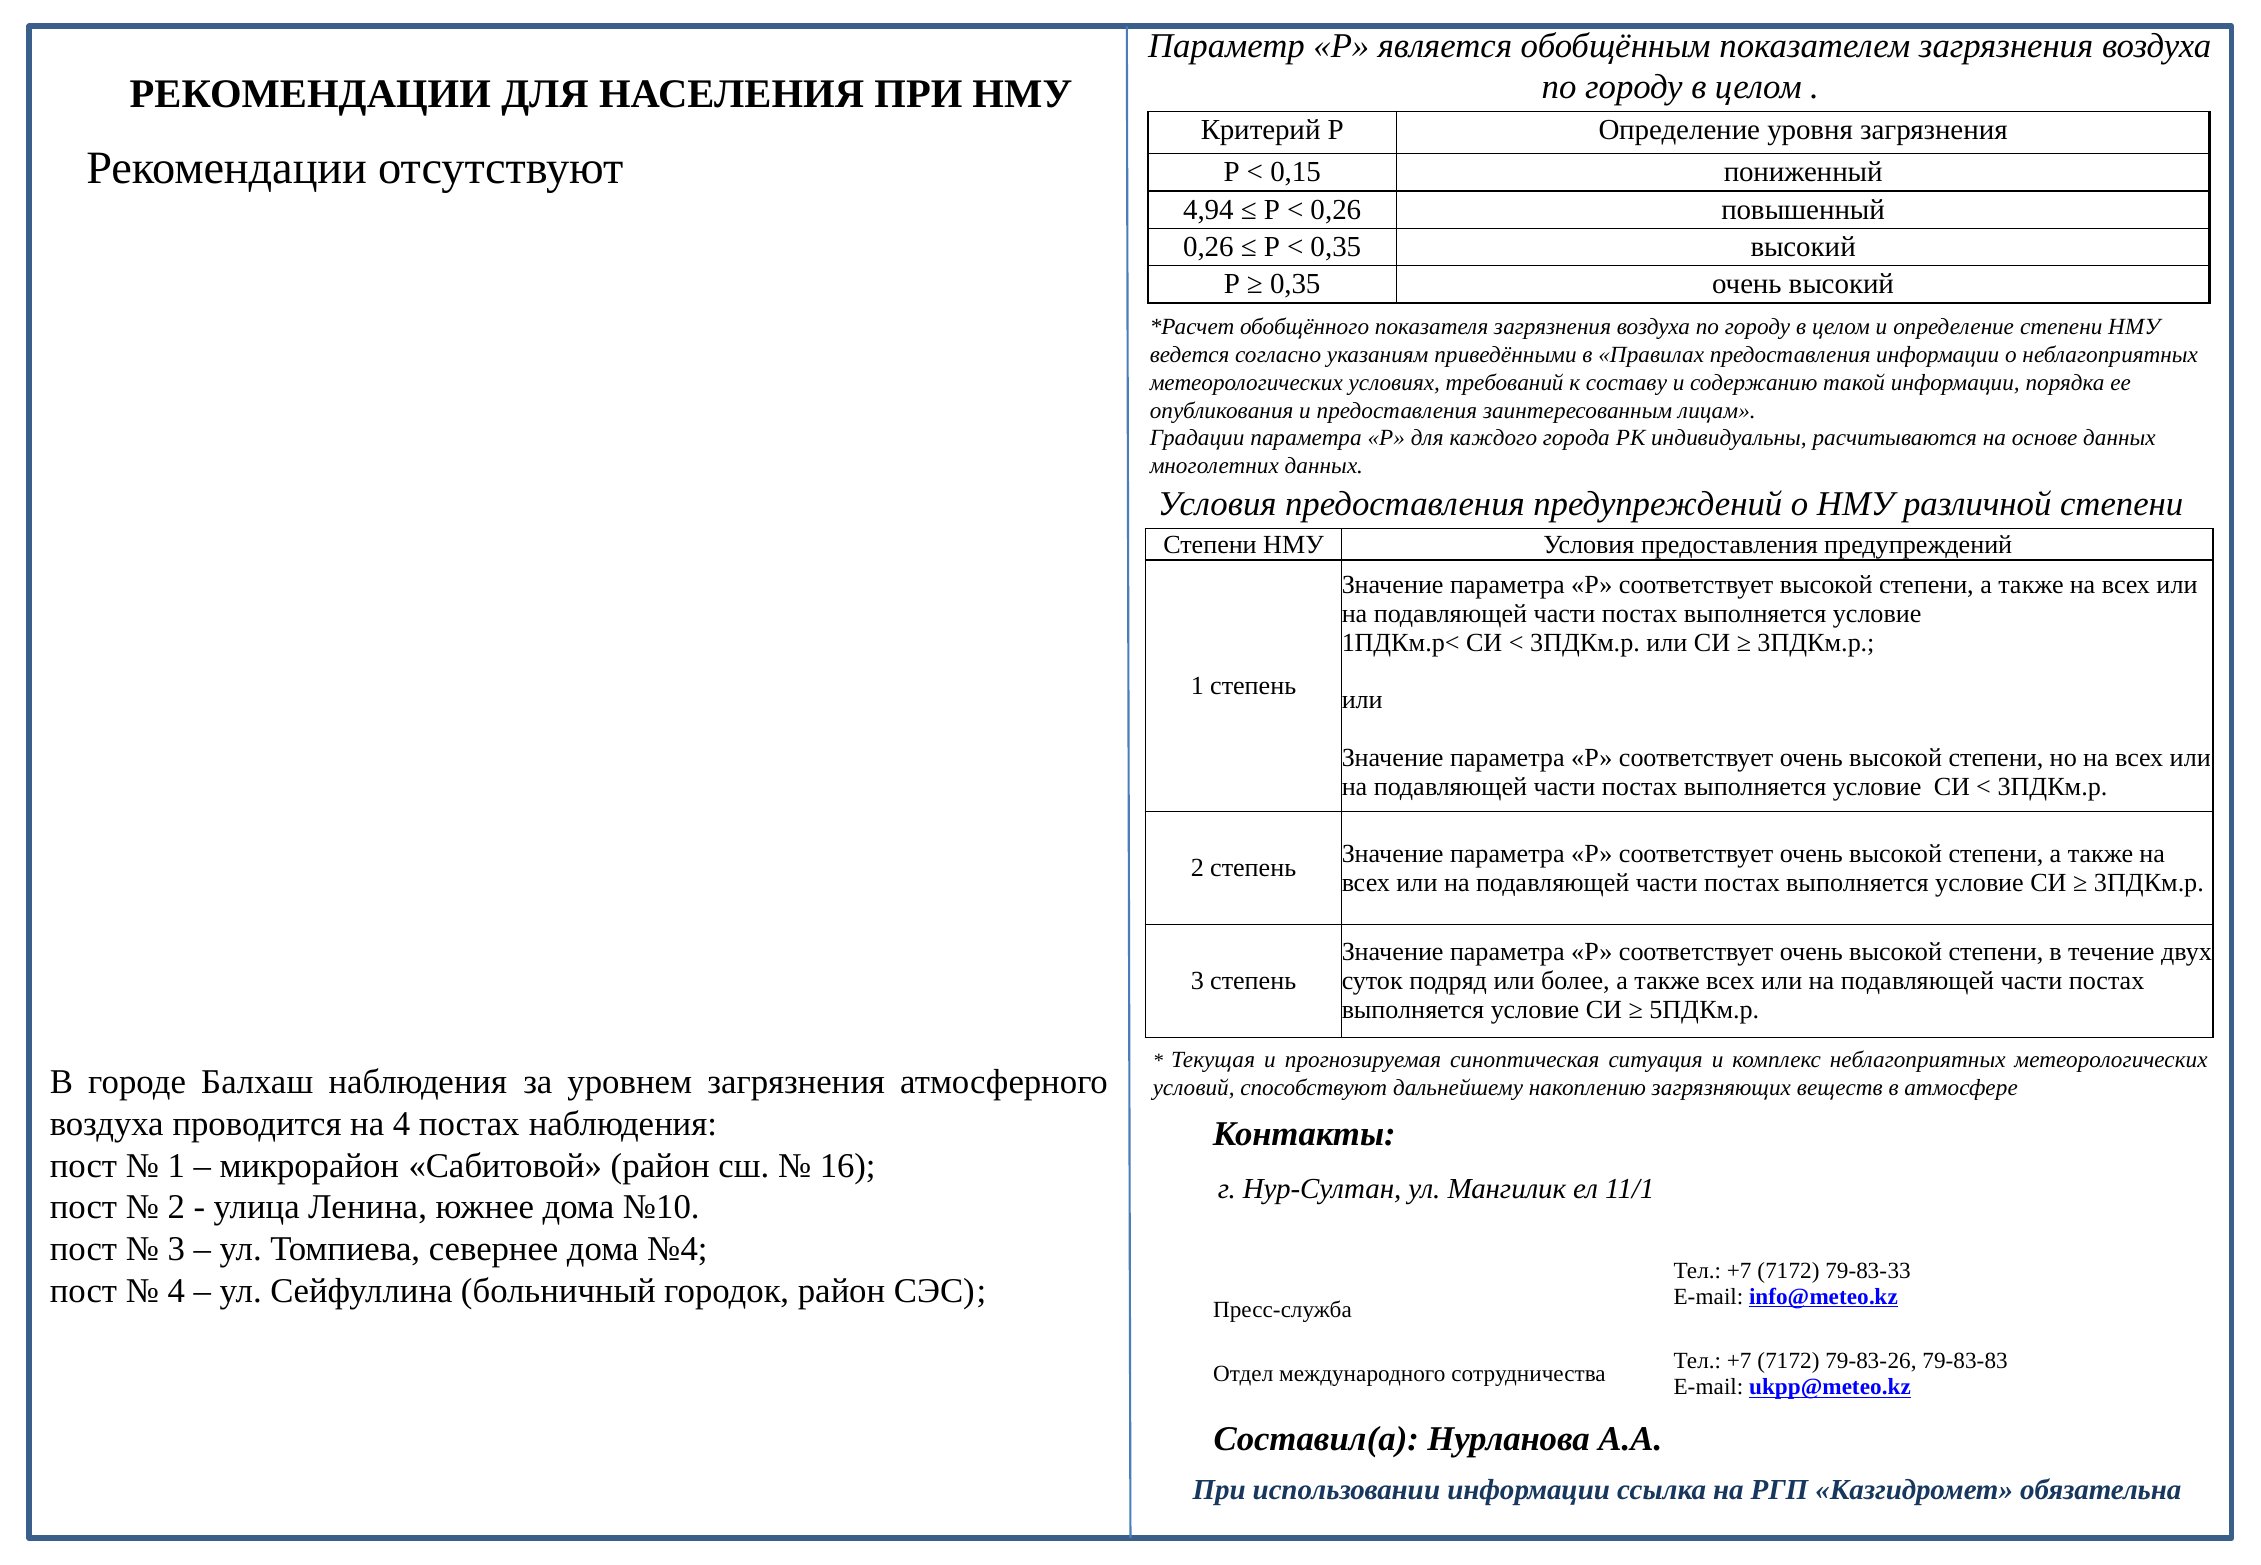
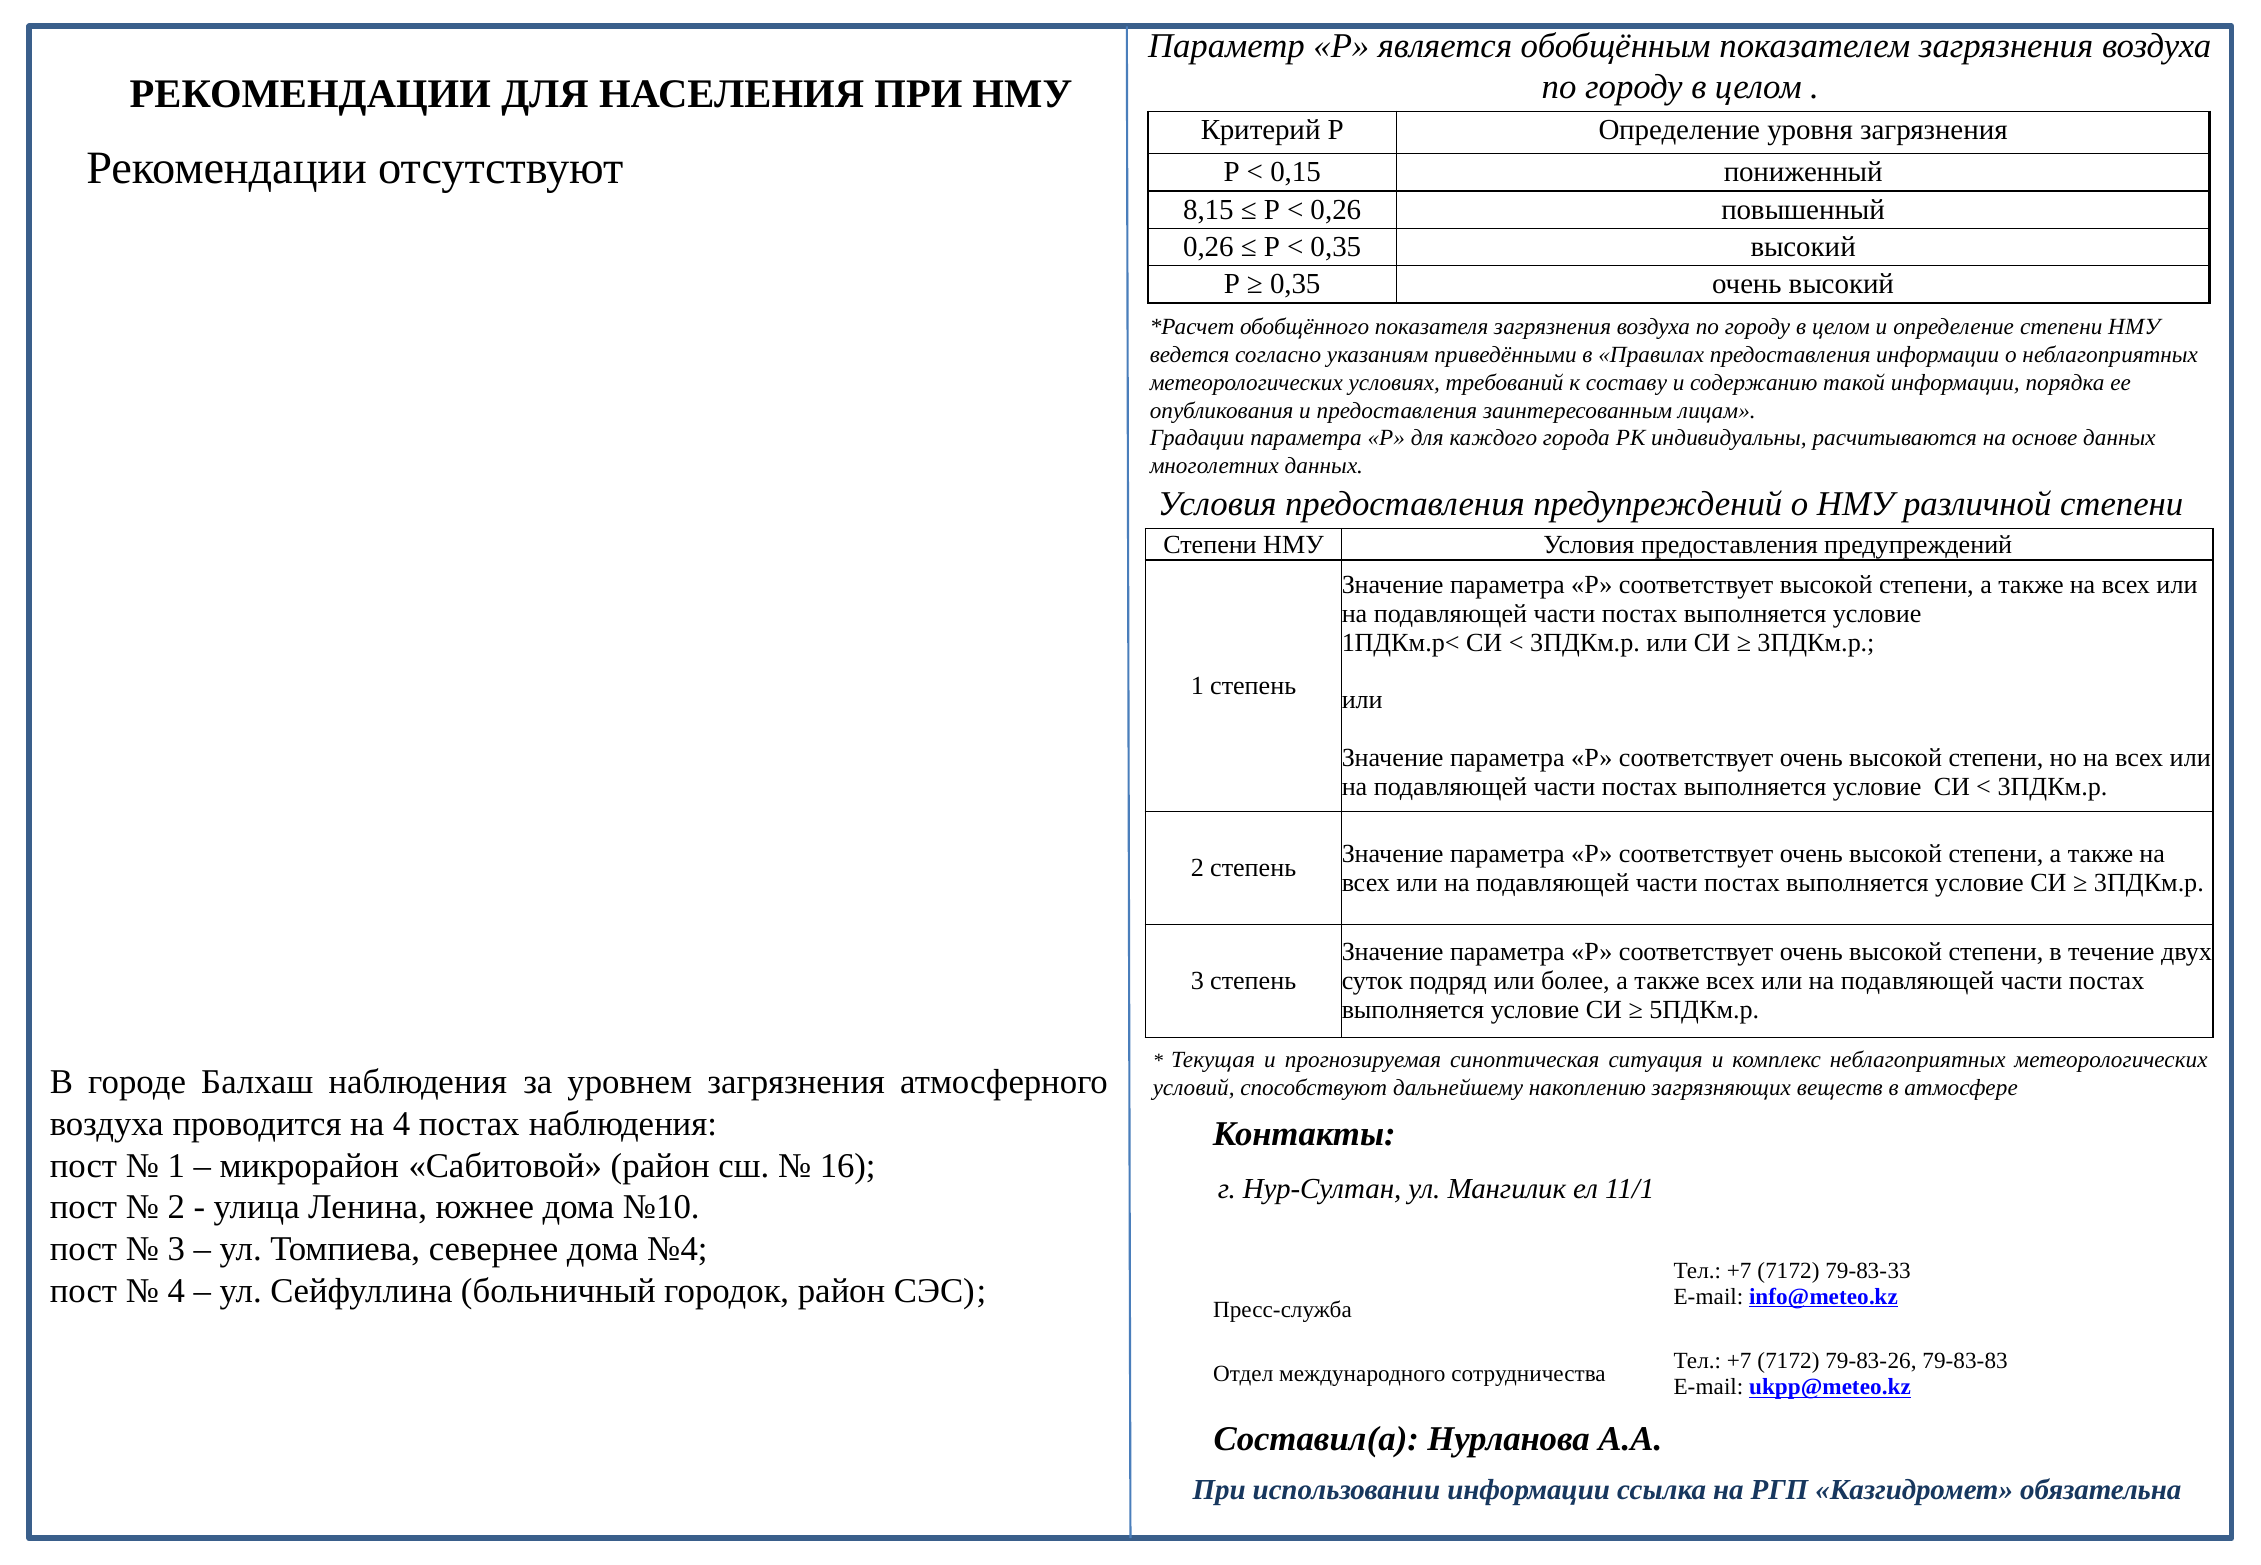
4,94: 4,94 -> 8,15
